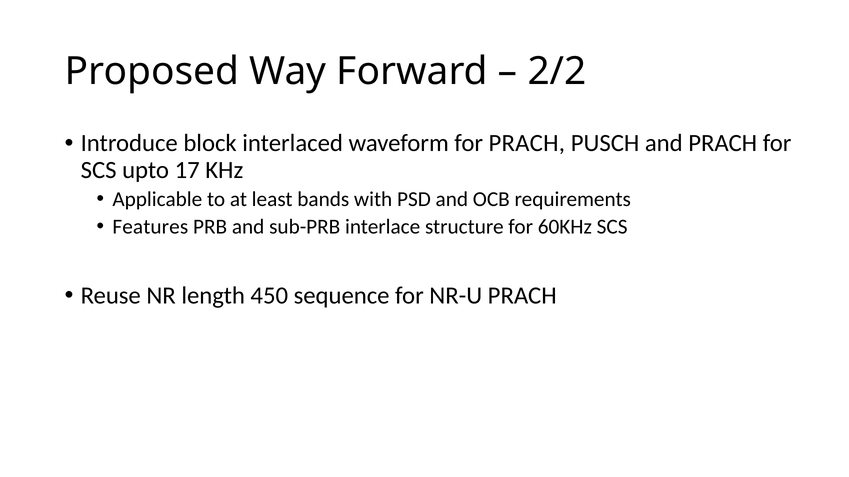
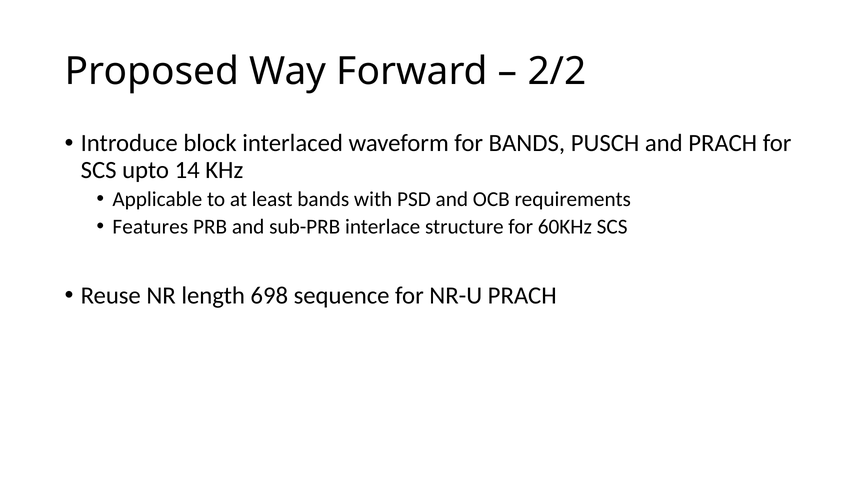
for PRACH: PRACH -> BANDS
17: 17 -> 14
450: 450 -> 698
